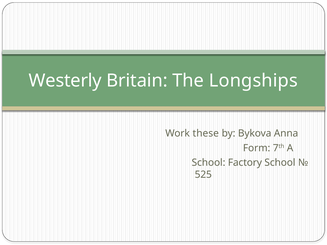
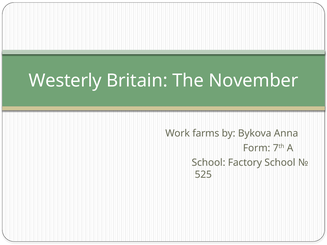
Longships: Longships -> November
these: these -> farms
